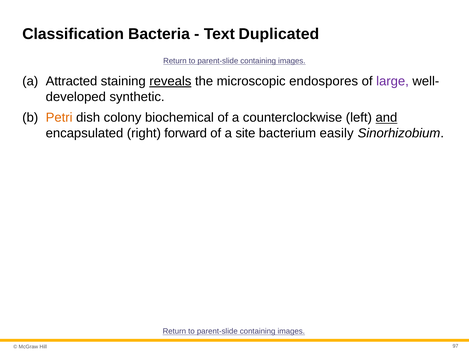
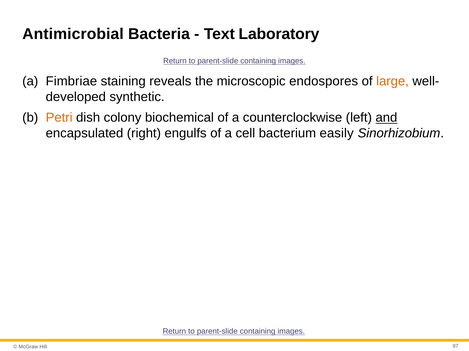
Classification: Classification -> Antimicrobial
Duplicated: Duplicated -> Laboratory
Attracted: Attracted -> Fimbriae
reveals underline: present -> none
large colour: purple -> orange
forward: forward -> engulfs
site: site -> cell
